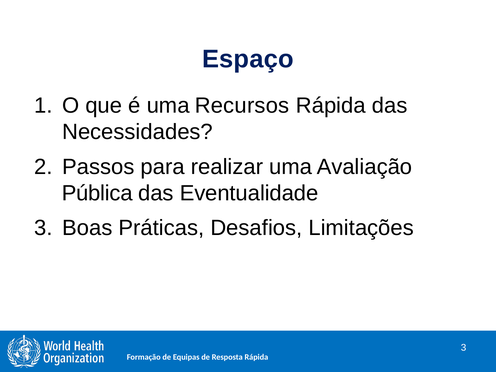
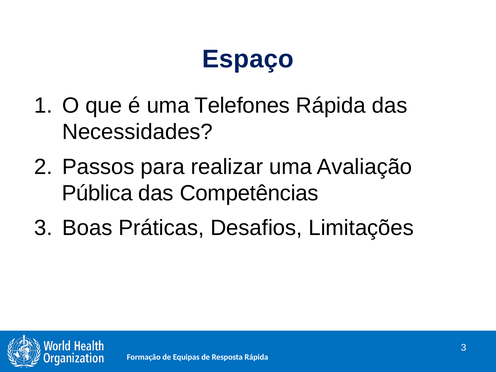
Recursos: Recursos -> Telefones
Eventualidade: Eventualidade -> Competências
